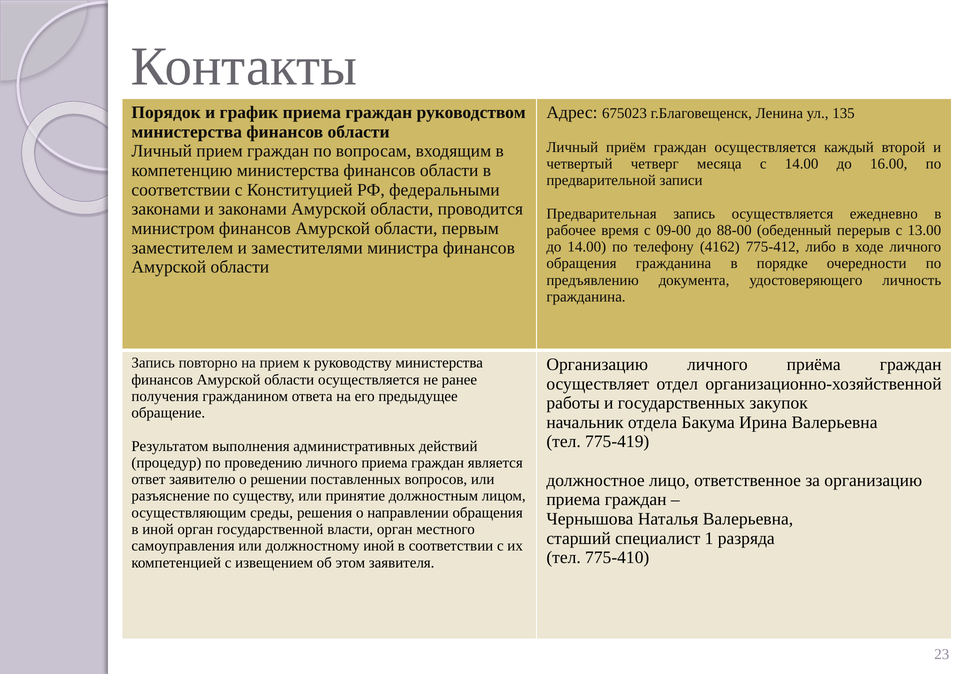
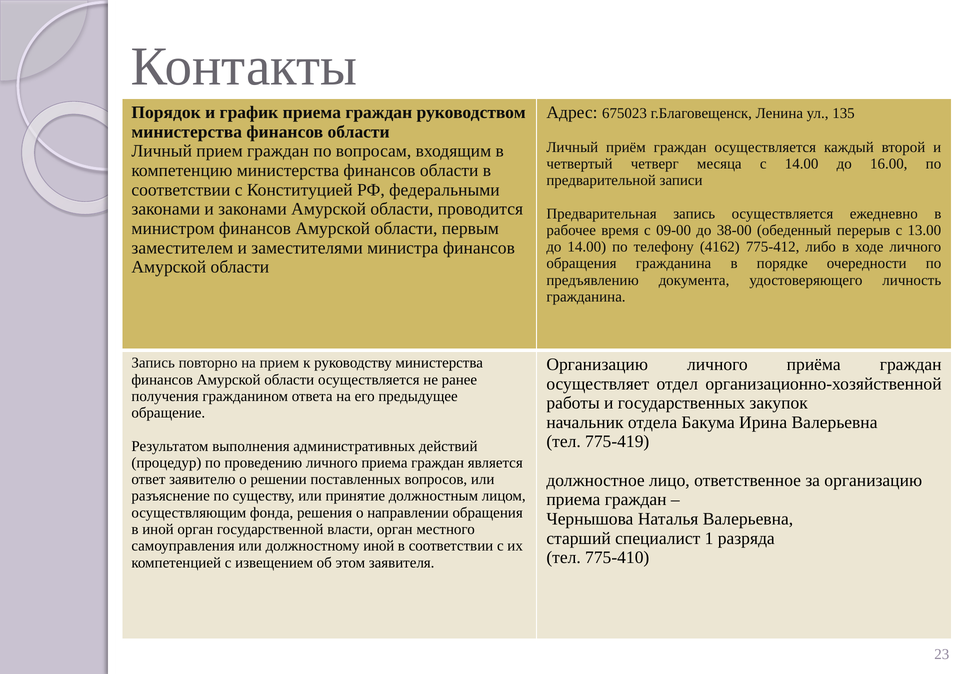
88-00: 88-00 -> 38-00
среды: среды -> фонда
